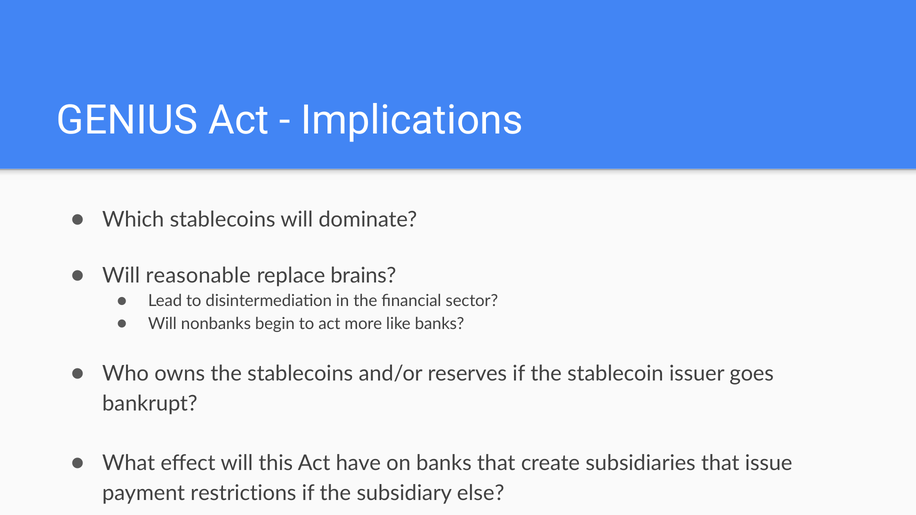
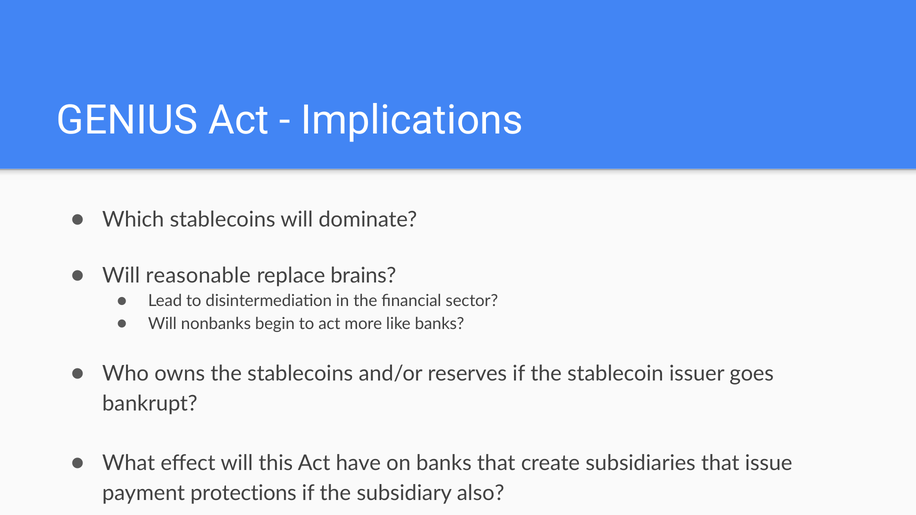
restrictions: restrictions -> protections
else: else -> also
